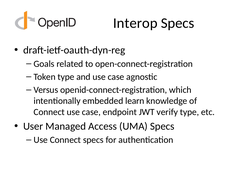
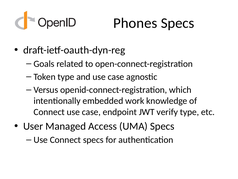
Interop: Interop -> Phones
learn: learn -> work
